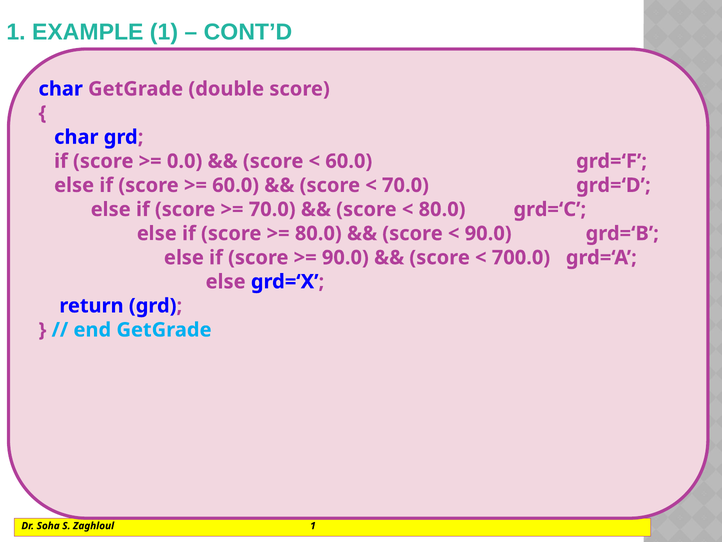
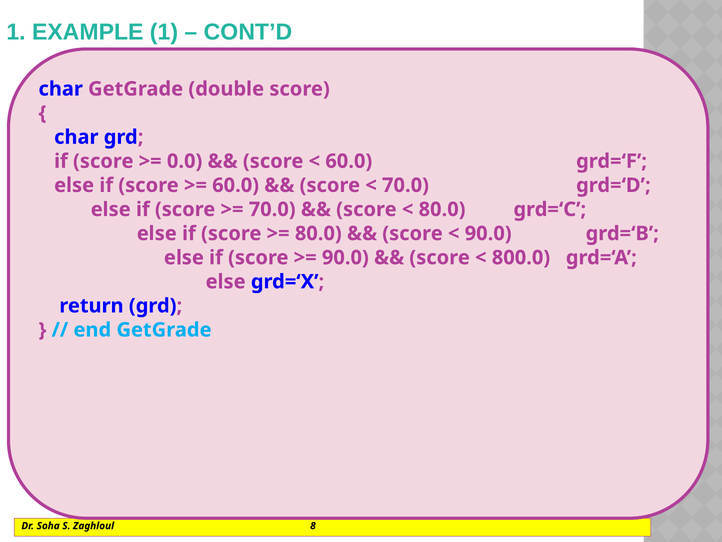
700.0: 700.0 -> 800.0
Zaghloul 1: 1 -> 8
